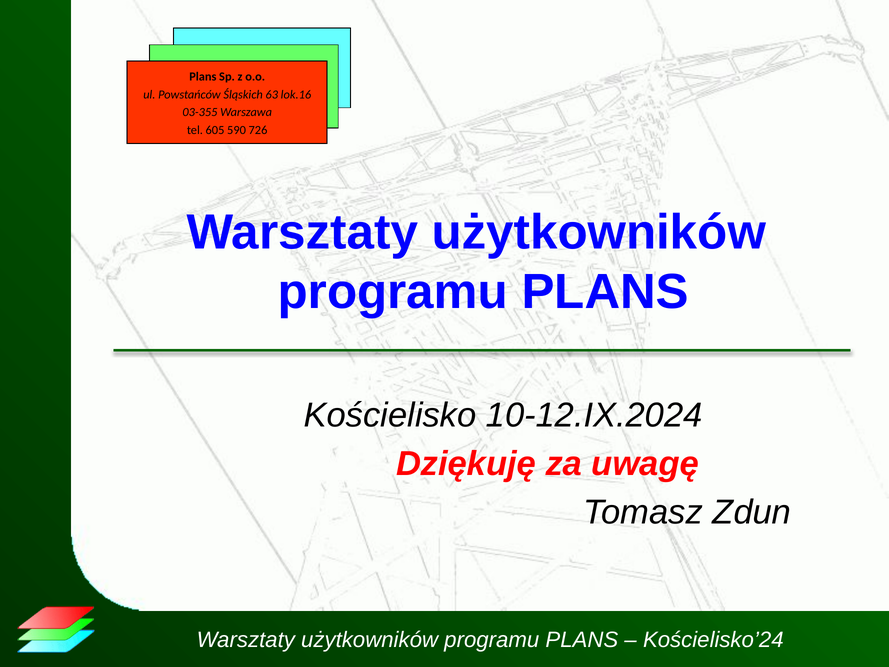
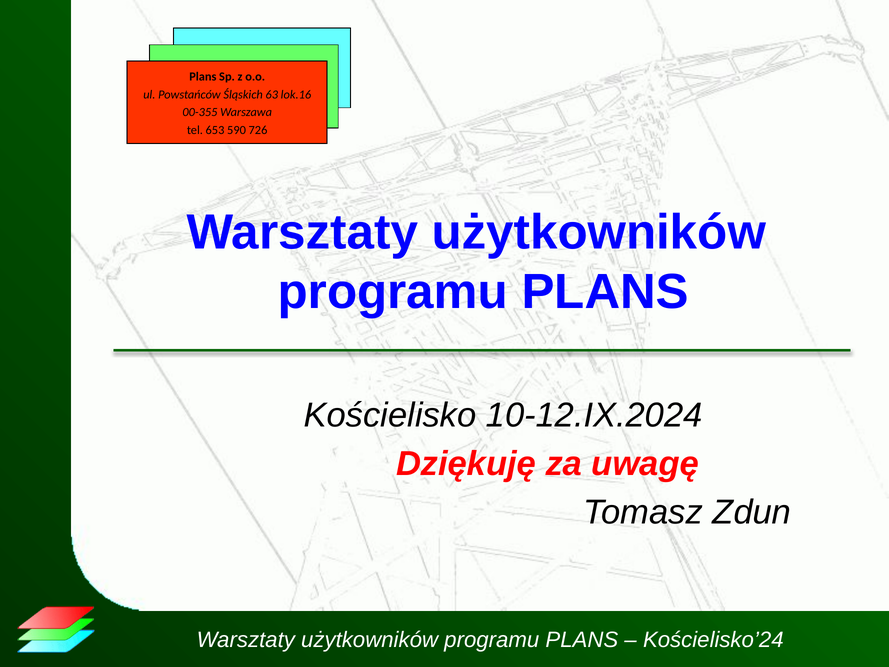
03-355: 03-355 -> 00-355
605: 605 -> 653
